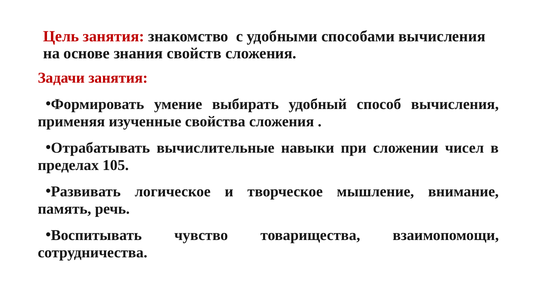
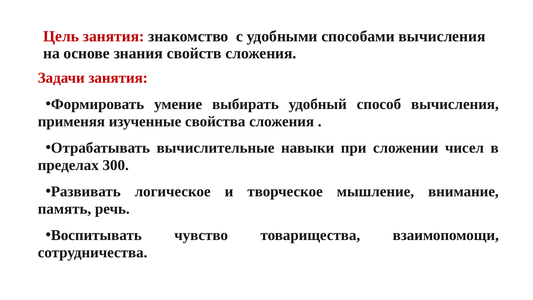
105: 105 -> 300
